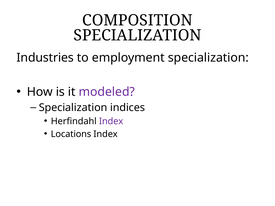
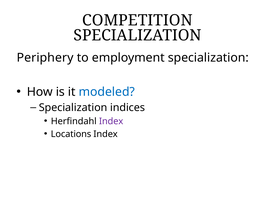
COMPOSITION: COMPOSITION -> COMPETITION
Industries: Industries -> Periphery
modeled colour: purple -> blue
